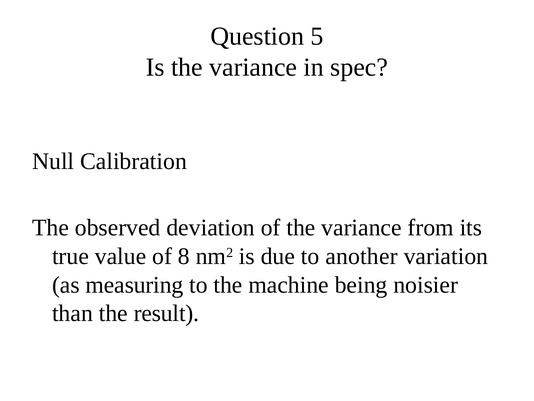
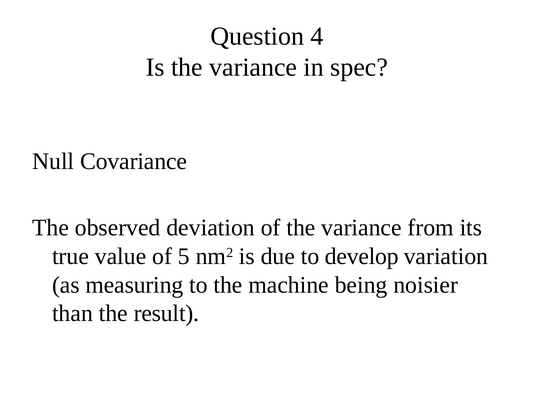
5: 5 -> 4
Calibration: Calibration -> Covariance
8: 8 -> 5
another: another -> develop
